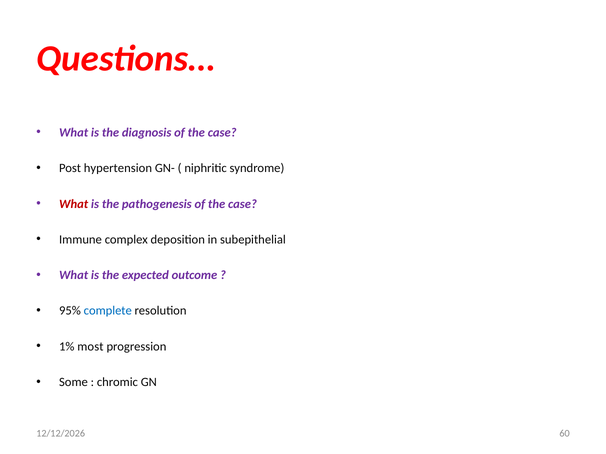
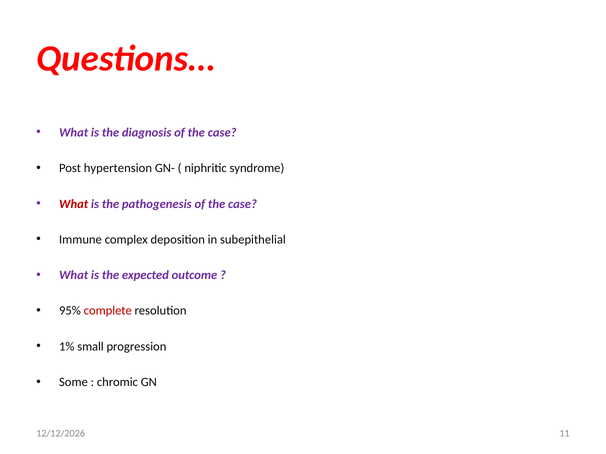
complete colour: blue -> red
most: most -> small
60: 60 -> 11
